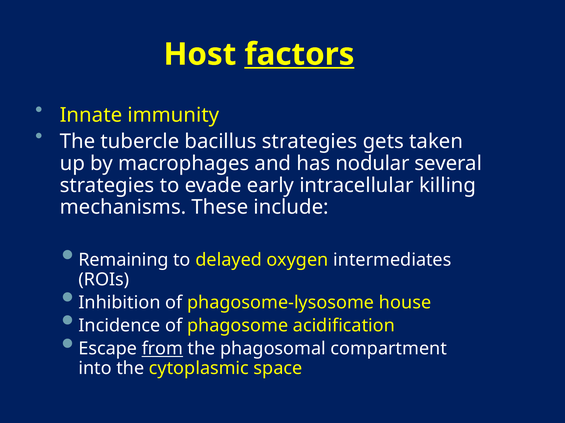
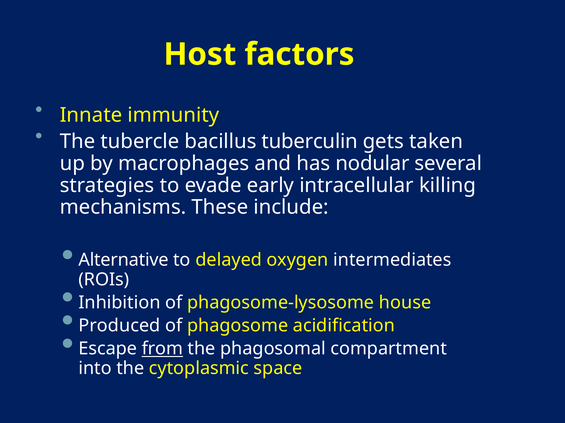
factors underline: present -> none
bacillus strategies: strategies -> tuberculin
Remaining: Remaining -> Alternative
Incidence: Incidence -> Produced
